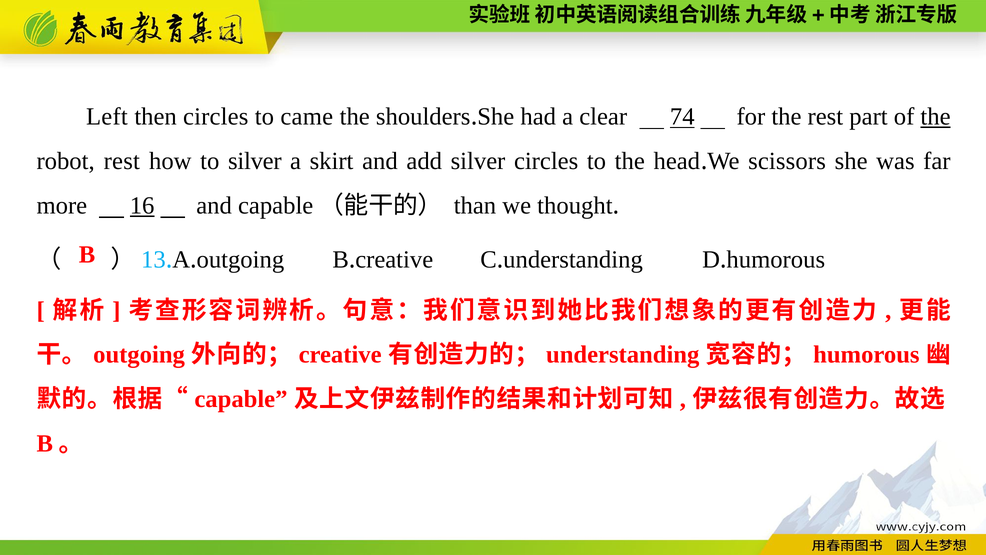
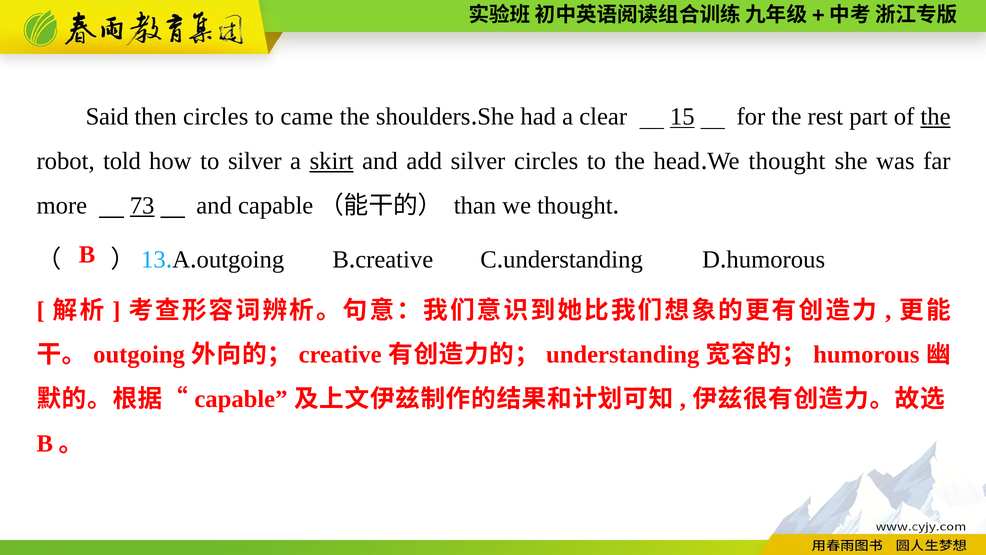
Left: Left -> Said
74: 74 -> 15
robot rest: rest -> told
skirt underline: none -> present
scissors at (787, 161): scissors -> thought
16: 16 -> 73
